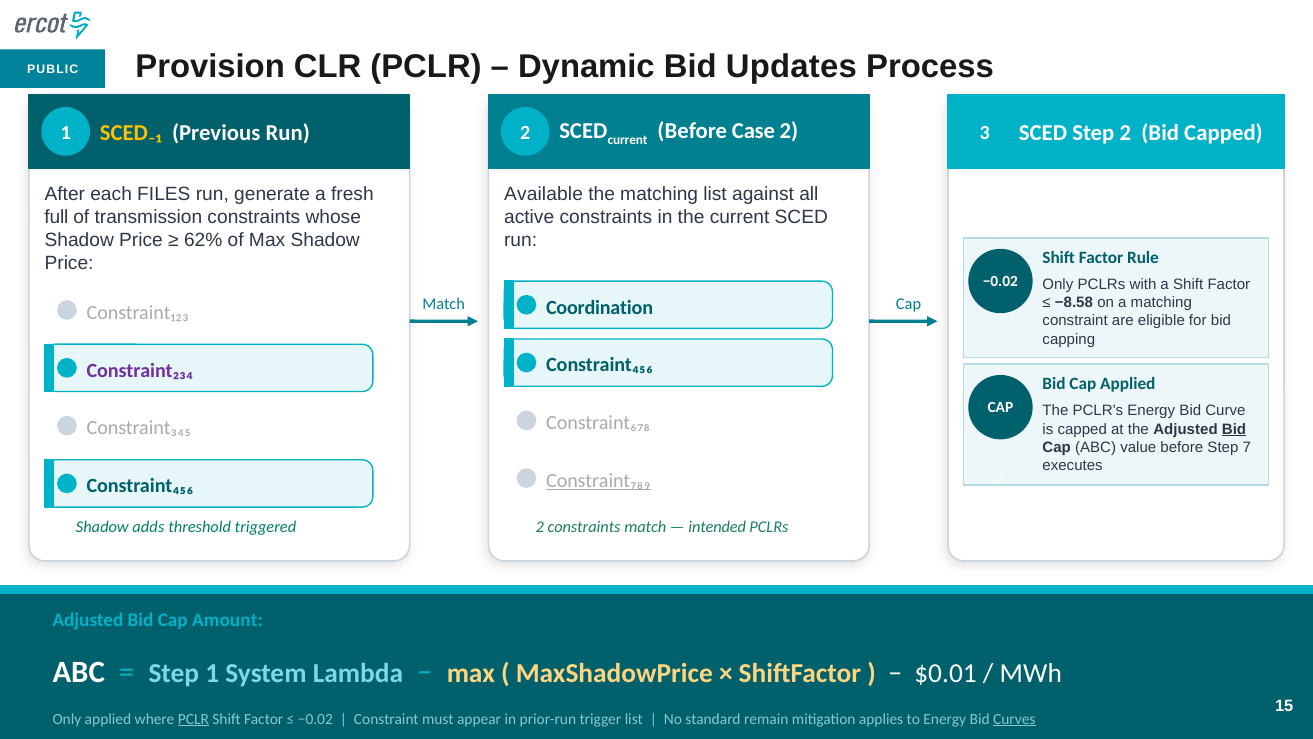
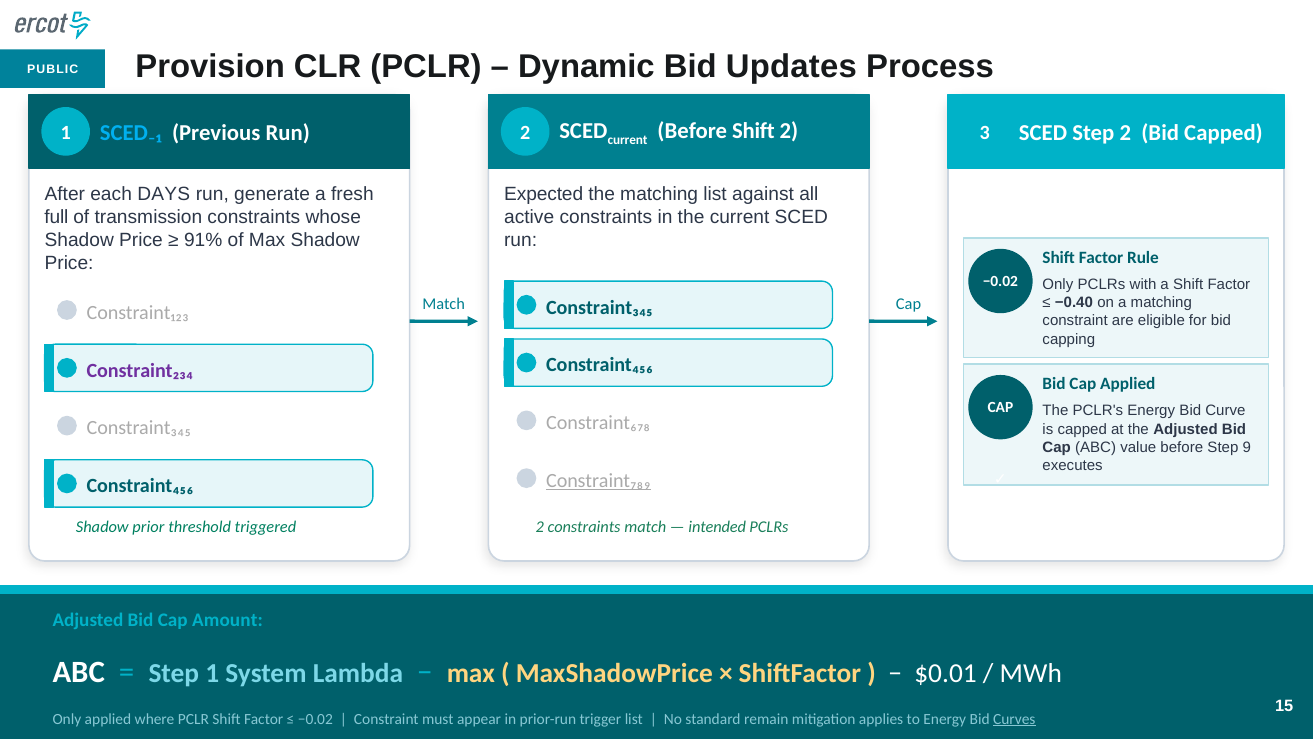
SCED₋₁ colour: yellow -> light blue
Before Case: Case -> Shift
FILES: FILES -> DAYS
Available: Available -> Expected
62%: 62% -> 91%
−8.58: −8.58 -> −0.40
Coordination at (600, 307): Coordination -> Constraint₃₄₅
Bid at (1234, 429) underline: present -> none
7: 7 -> 9
adds: adds -> prior
PCLR at (193, 719) underline: present -> none
